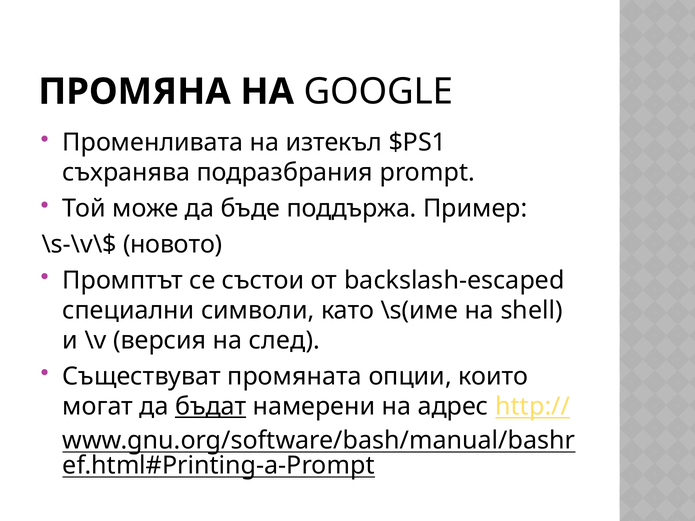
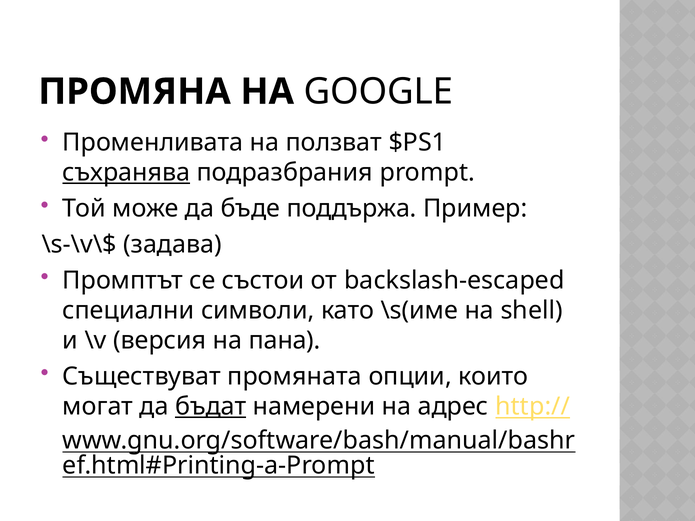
изтекъл: изтекъл -> ползват
съхранява underline: none -> present
новото: новото -> задава
след: след -> пана
